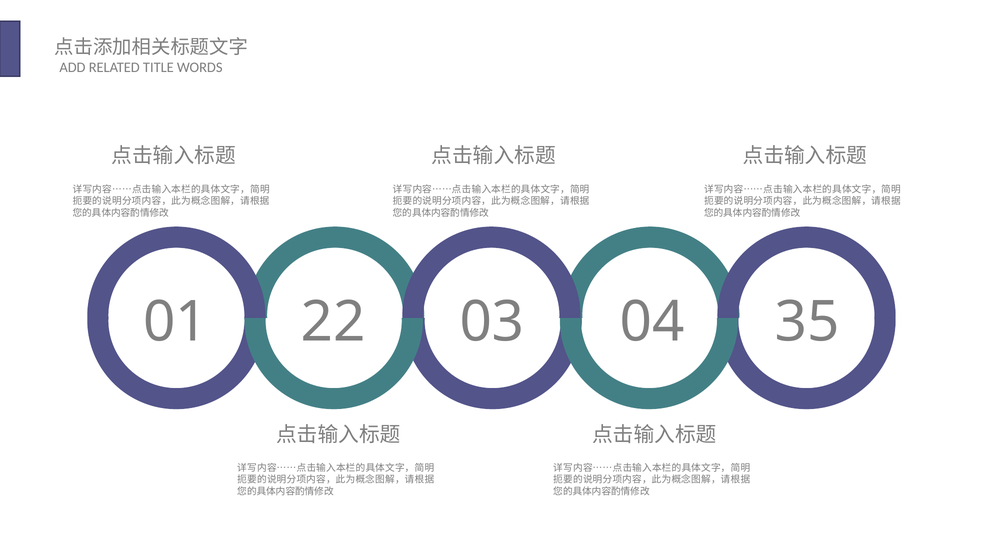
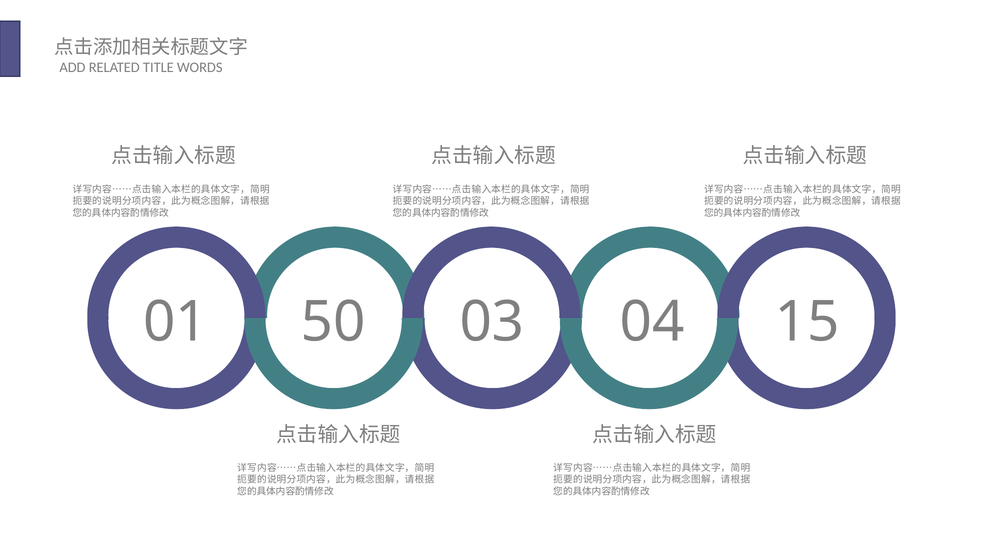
22: 22 -> 50
35: 35 -> 15
